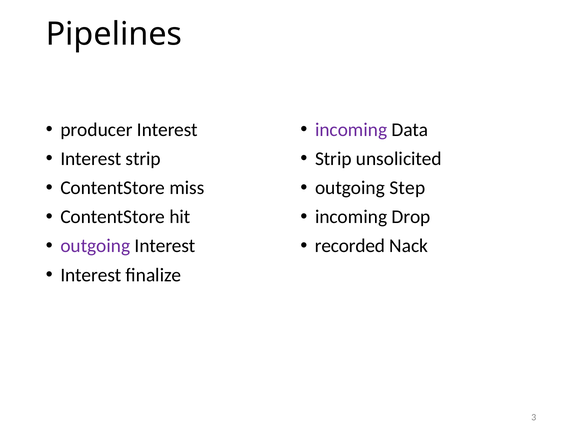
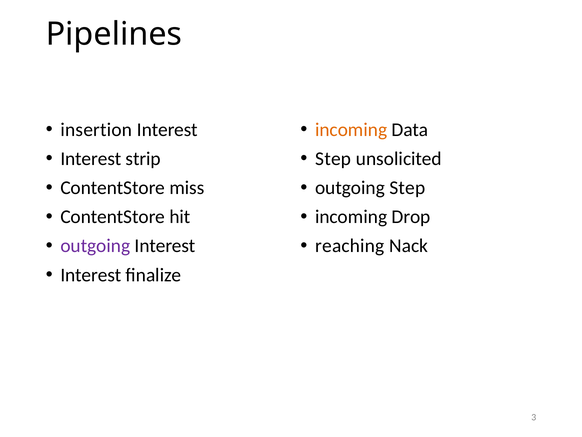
producer: producer -> insertion
incoming at (351, 129) colour: purple -> orange
Strip at (333, 159): Strip -> Step
recorded: recorded -> reaching
